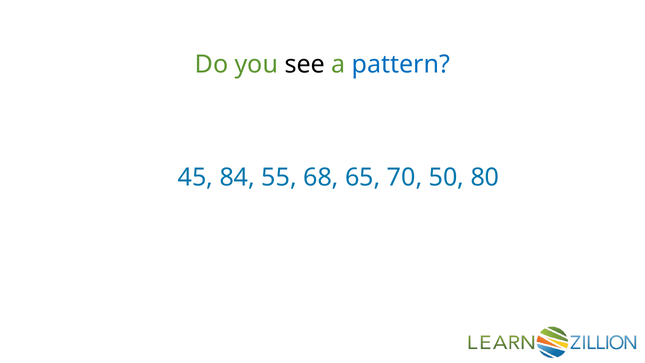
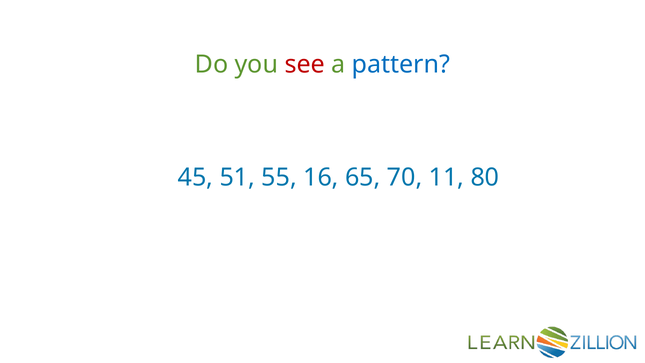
see colour: black -> red
84: 84 -> 51
68: 68 -> 16
50: 50 -> 11
